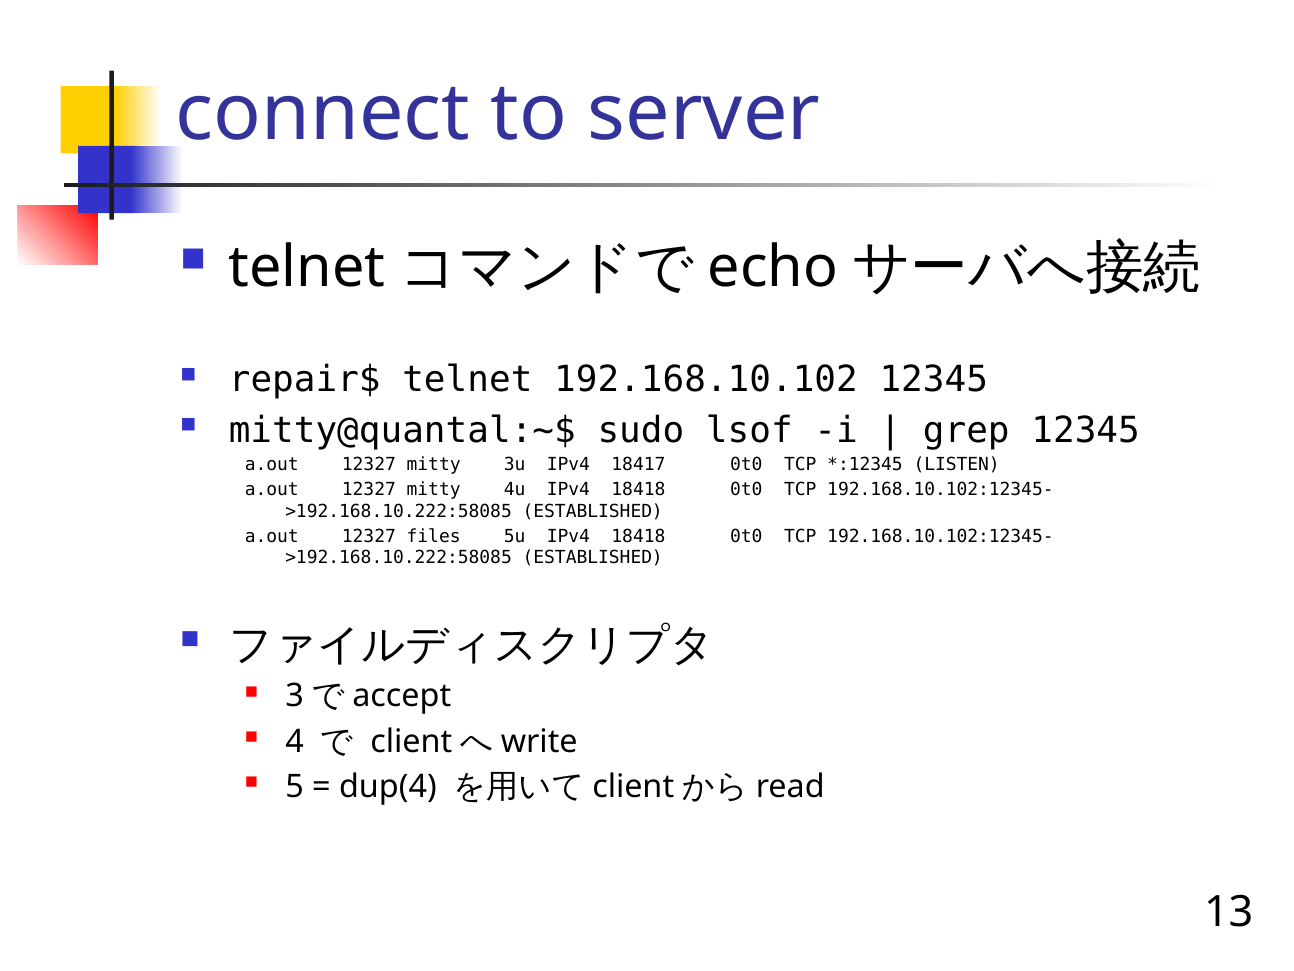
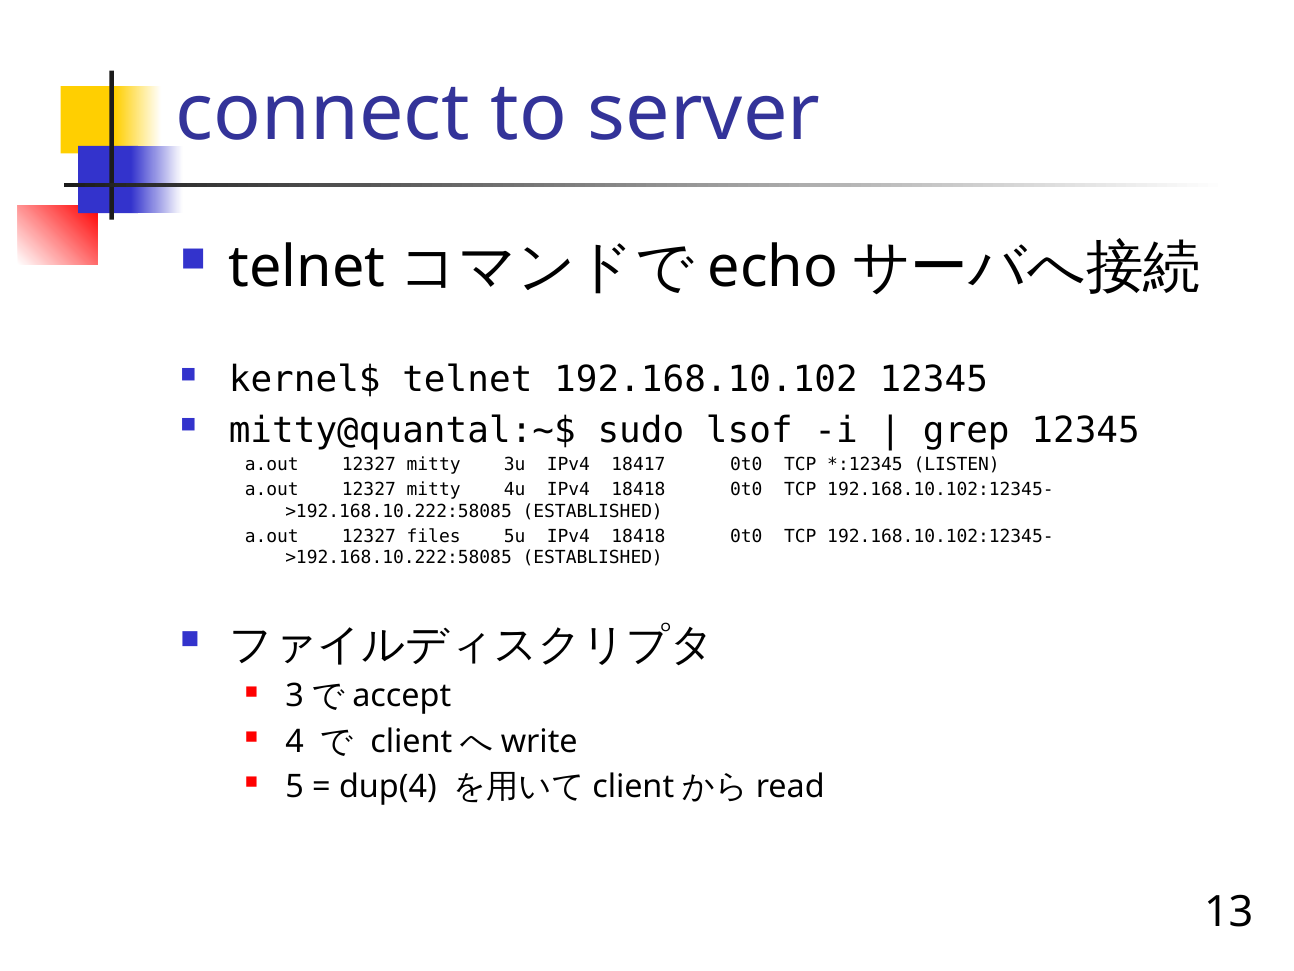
repair$: repair$ -> kernel$
